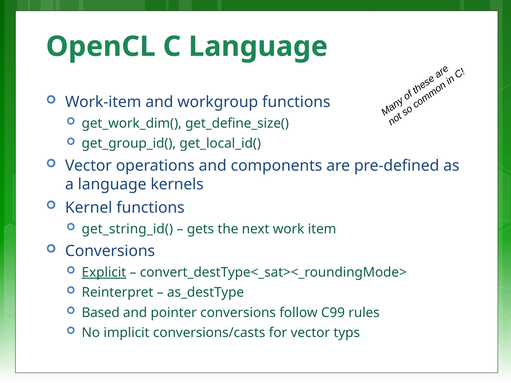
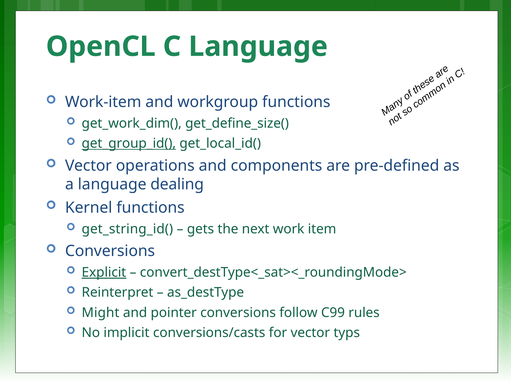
get_group_id( underline: none -> present
kernels: kernels -> dealing
Based: Based -> Might
